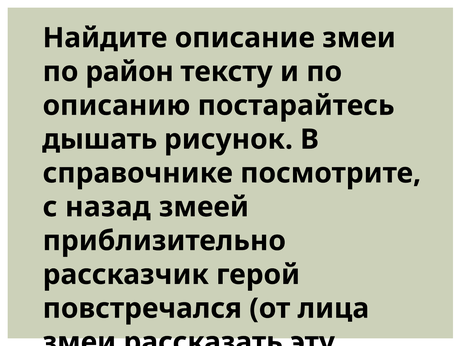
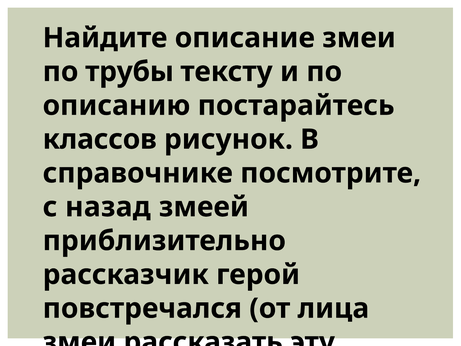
район: район -> трубы
дышать: дышать -> классов
